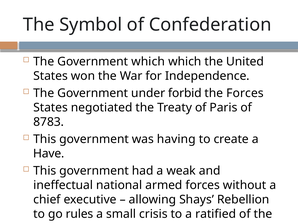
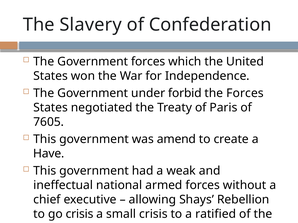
Symbol: Symbol -> Slavery
Government which: which -> forces
8783: 8783 -> 7605
having: having -> amend
go rules: rules -> crisis
